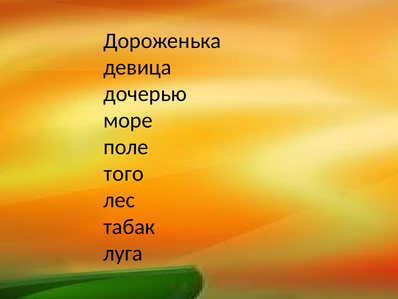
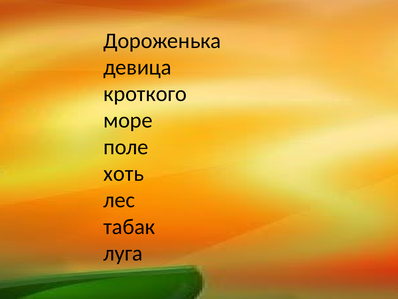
дочерью: дочерью -> кроткого
того: того -> хоть
